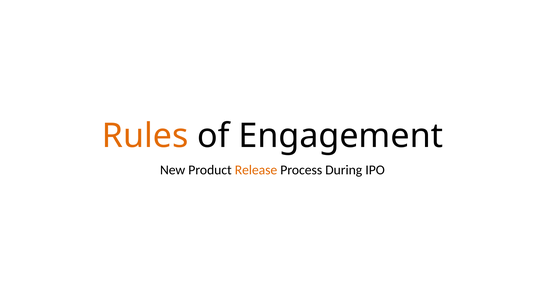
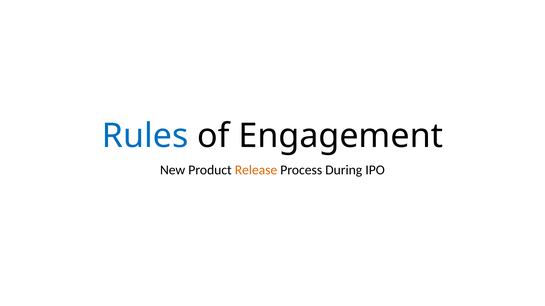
Rules colour: orange -> blue
